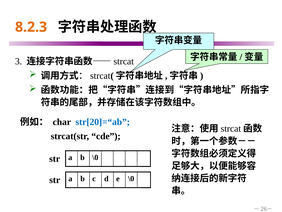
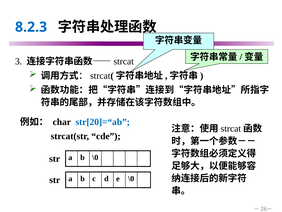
8.2.3 colour: orange -> blue
